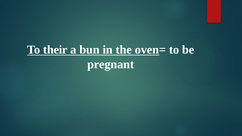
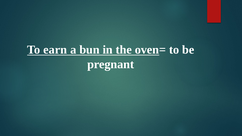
their: their -> earn
